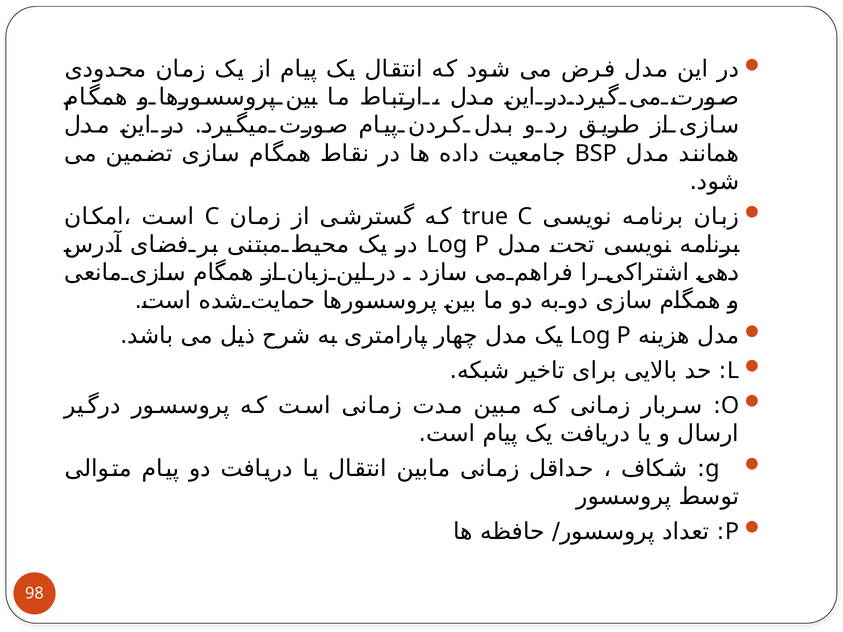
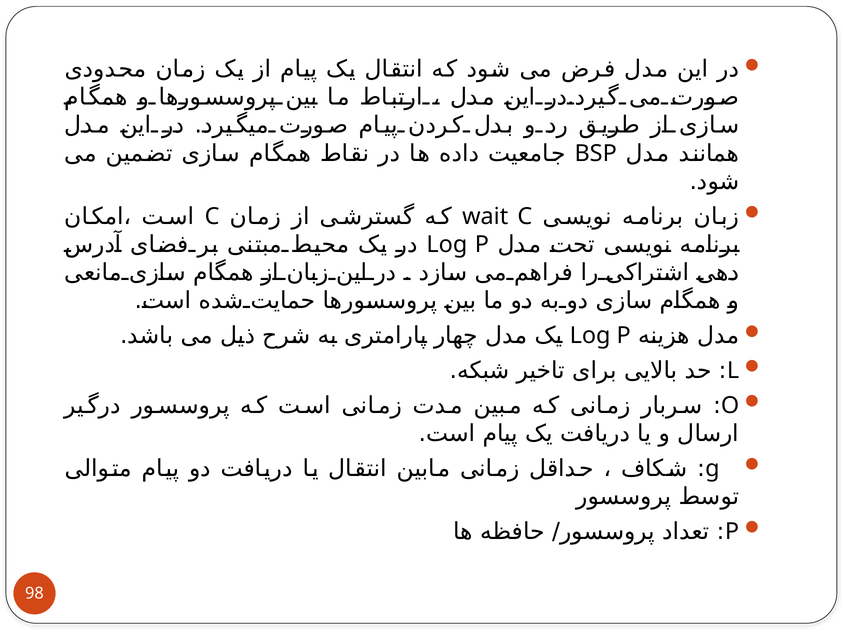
true: true -> wait
